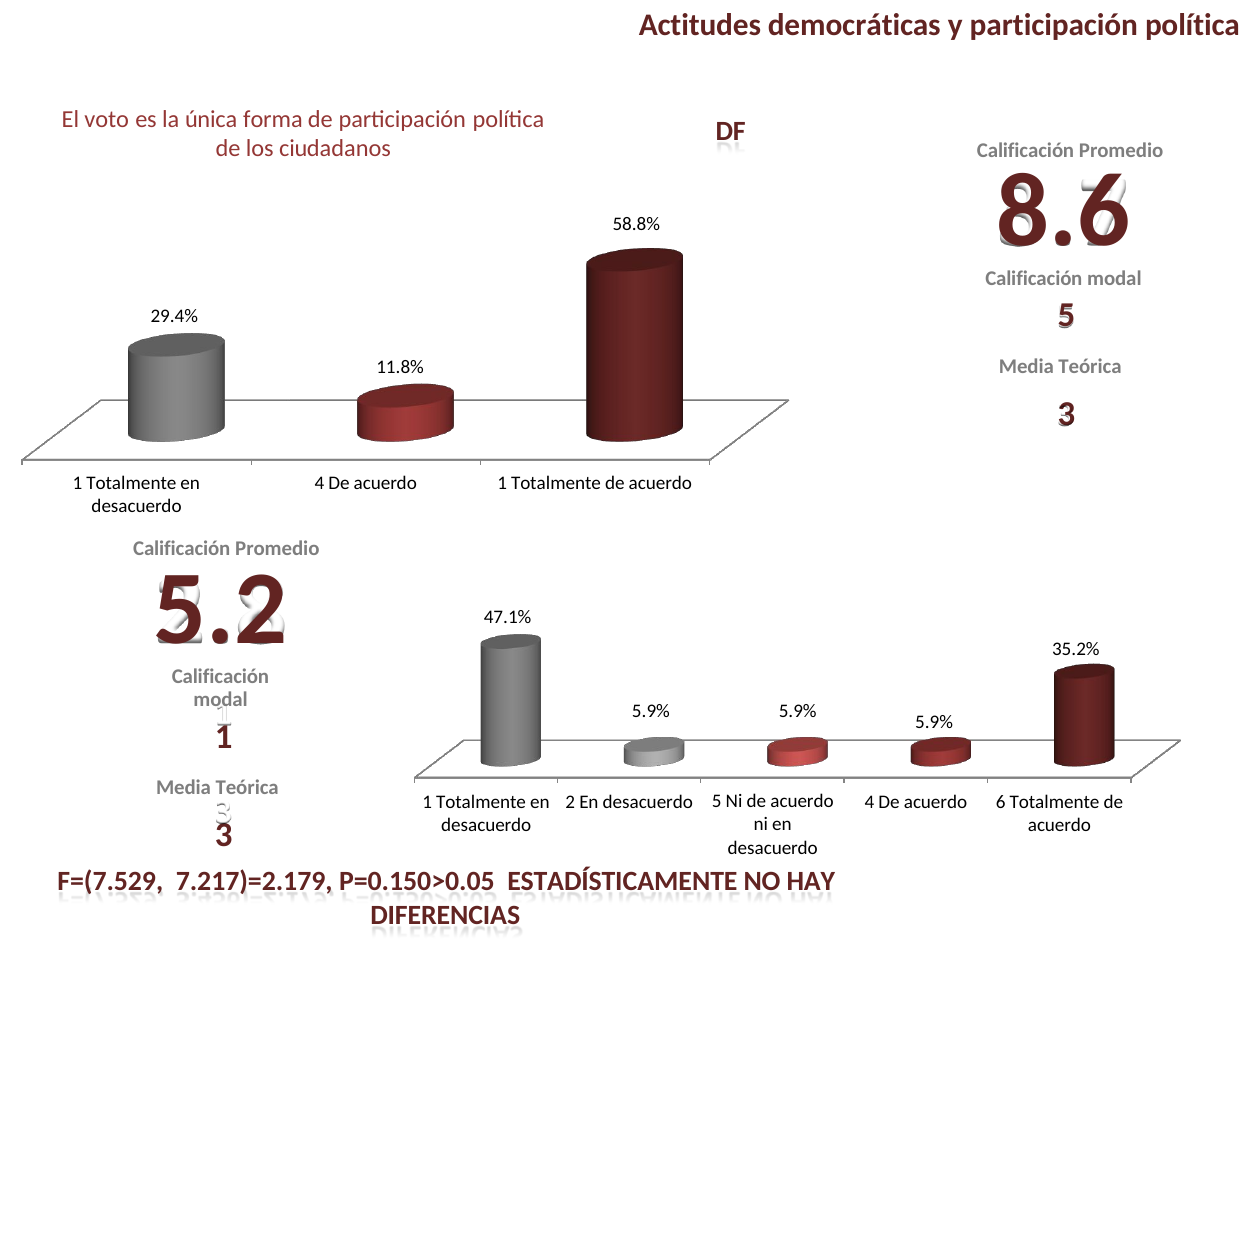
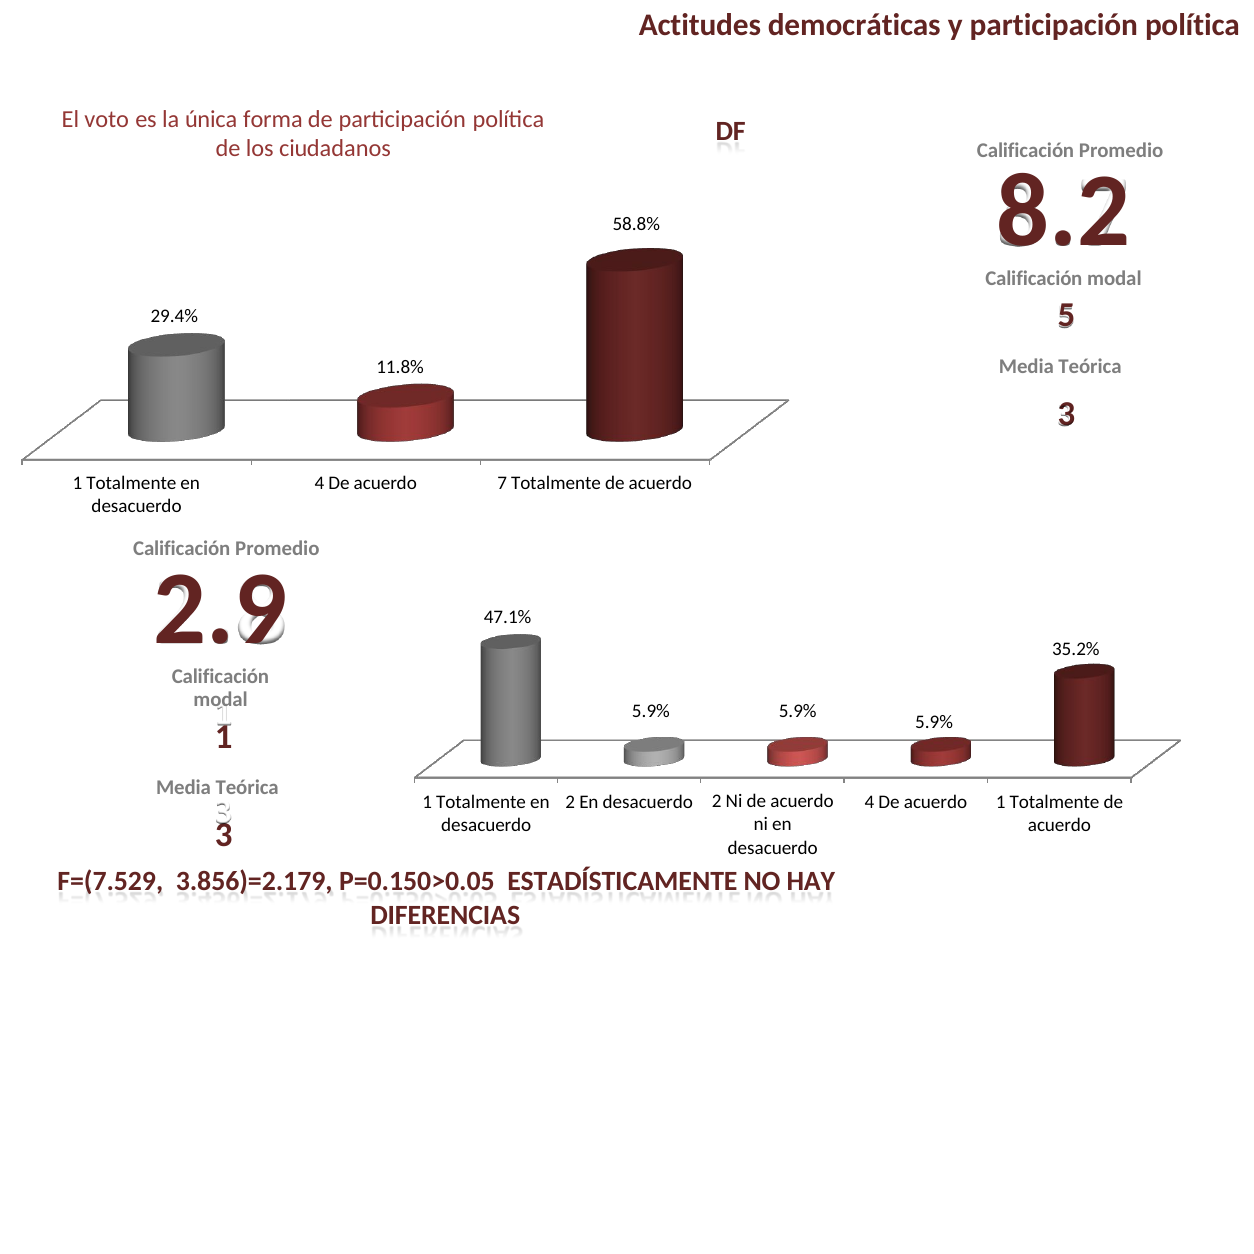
8.6: 8.6 -> 8.2
acuerdo 1: 1 -> 7
5.2: 5.2 -> 2.9
2 En desacuerdo 5: 5 -> 2
acuerdo 6: 6 -> 1
7.217)=2.179: 7.217)=2.179 -> 3.856)=2.179
